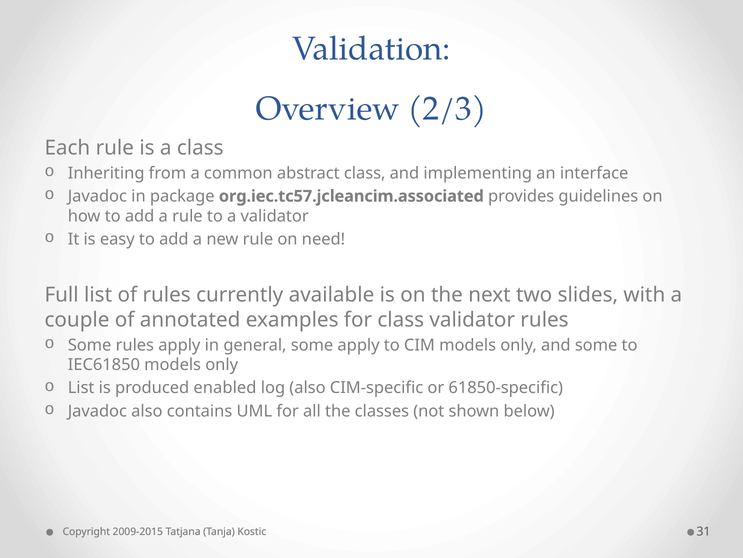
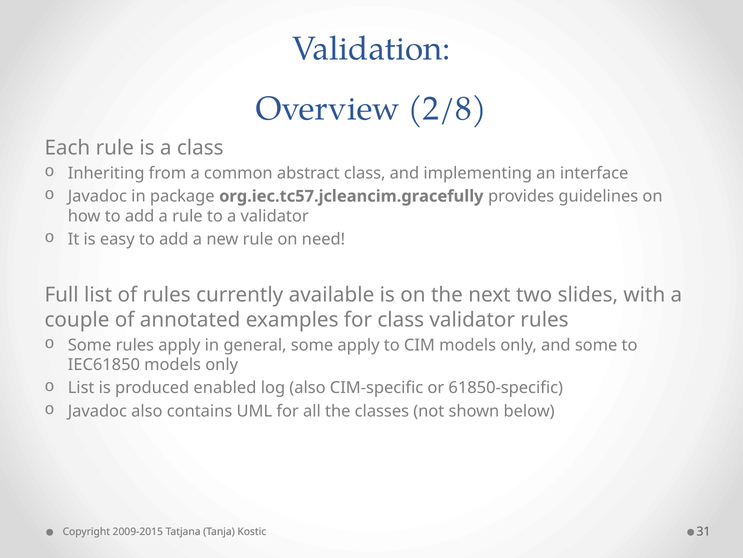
2/3: 2/3 -> 2/8
org.iec.tc57.jcleancim.associated: org.iec.tc57.jcleancim.associated -> org.iec.tc57.jcleancim.gracefully
